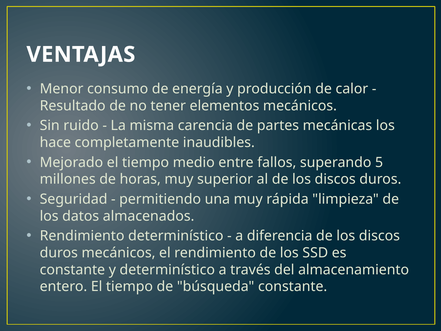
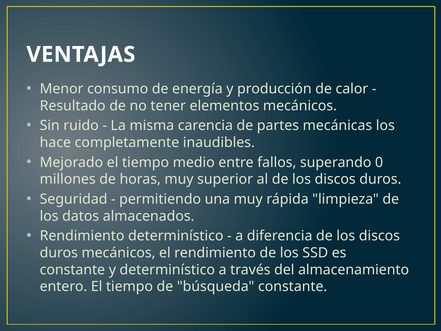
5: 5 -> 0
